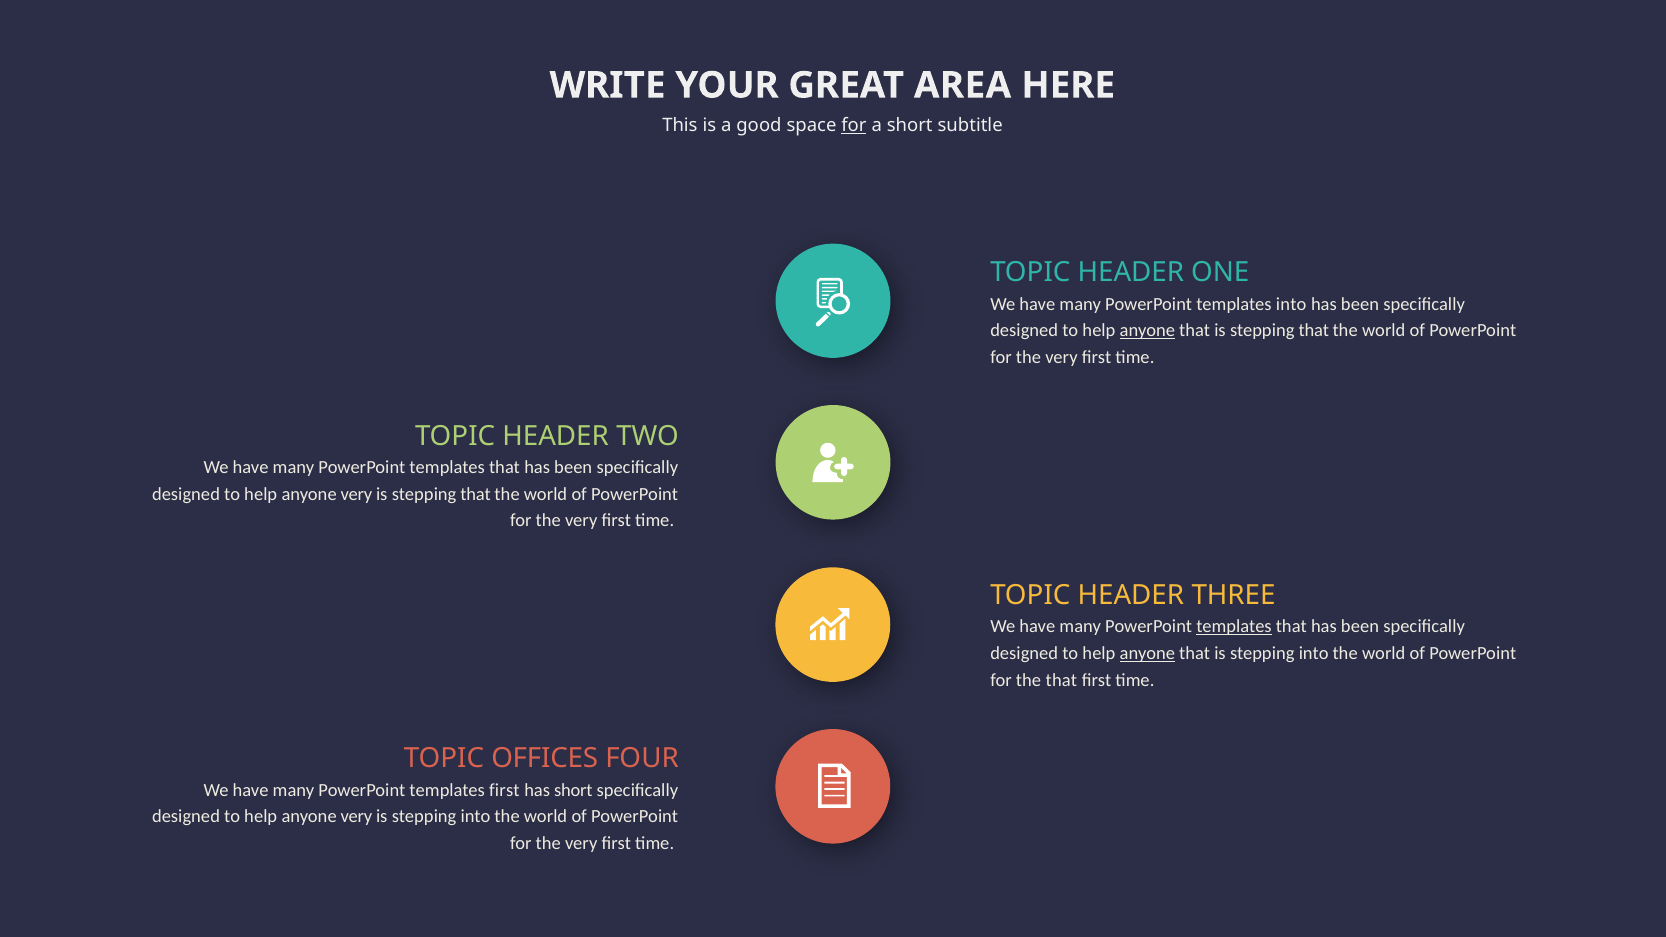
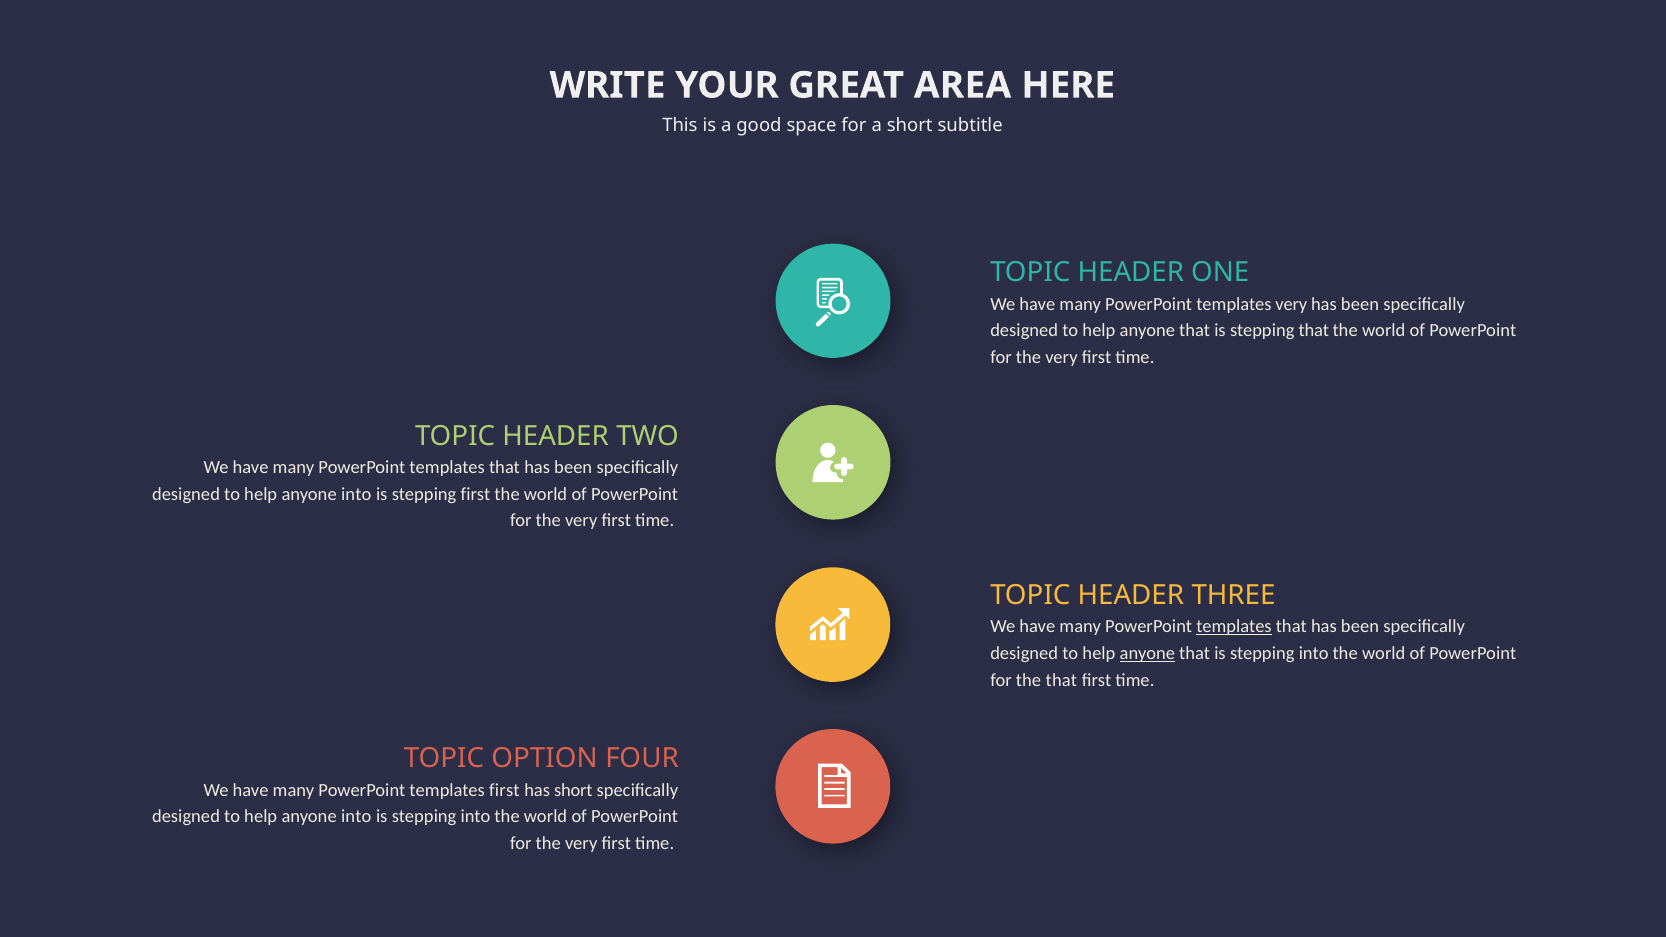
for at (854, 126) underline: present -> none
templates into: into -> very
anyone at (1147, 331) underline: present -> none
very at (356, 494): very -> into
that at (476, 494): that -> first
OFFICES: OFFICES -> OPTION
very at (356, 817): very -> into
